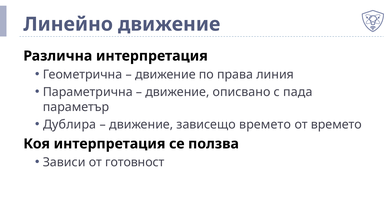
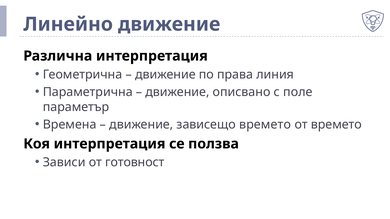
пада: пада -> поле
Дублира: Дублира -> Времена
